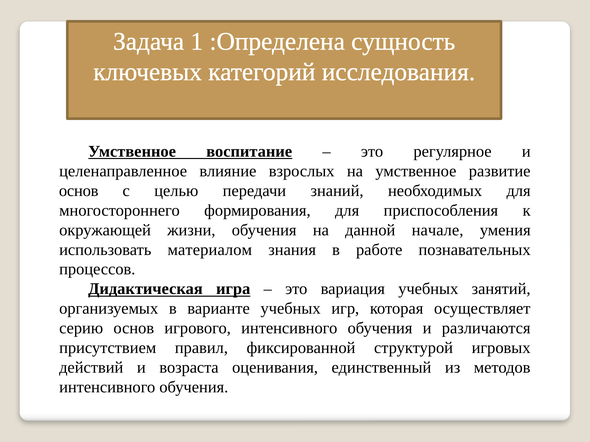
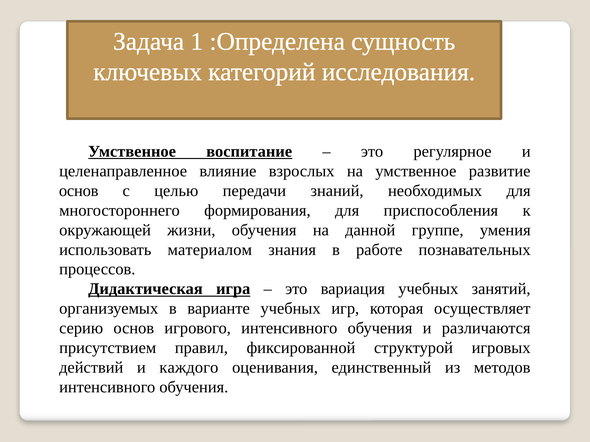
начале: начале -> группе
возраста: возраста -> каждого
